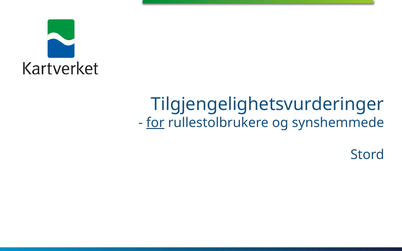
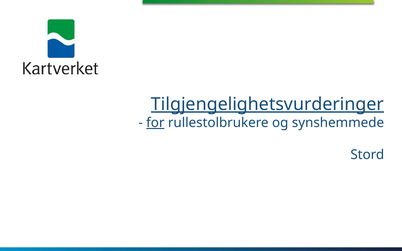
Tilgjengelighetsvurderinger underline: none -> present
